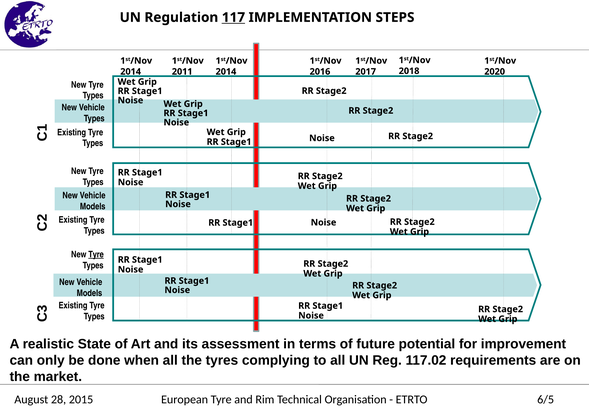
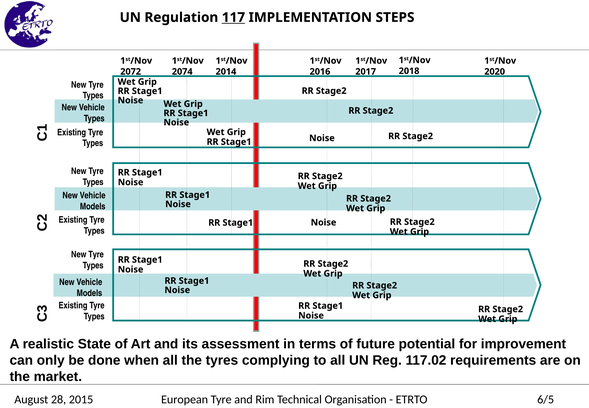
2014 at (131, 72): 2014 -> 2072
2011: 2011 -> 2074
Tyre at (96, 254) underline: present -> none
